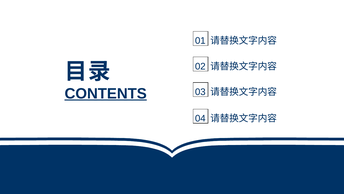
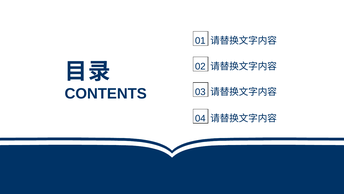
CONTENTS underline: present -> none
